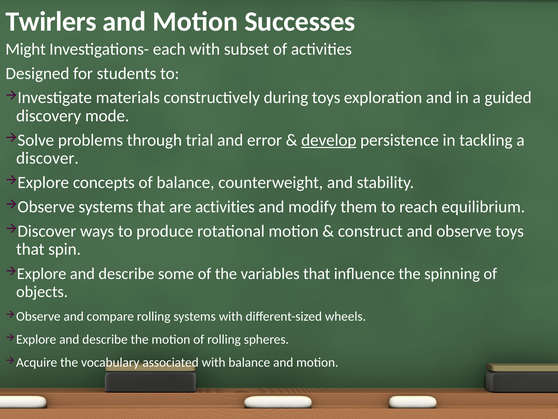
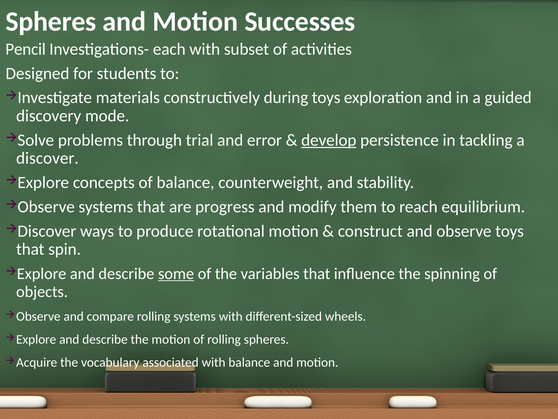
Twirlers at (51, 21): Twirlers -> Spheres
Might: Might -> Pencil
are activities: activities -> progress
some underline: none -> present
